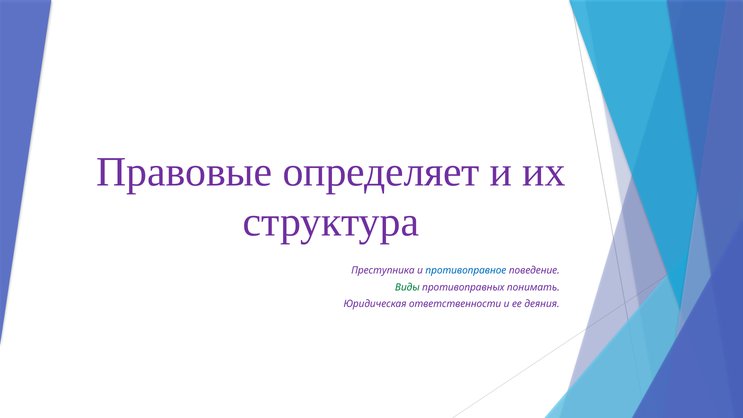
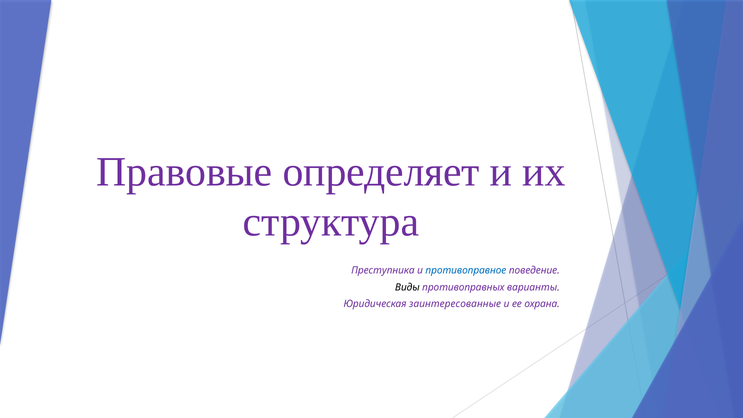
Виды colour: green -> black
понимать: понимать -> варианты
ответственности: ответственности -> заинтересованные
деяния: деяния -> охрана
